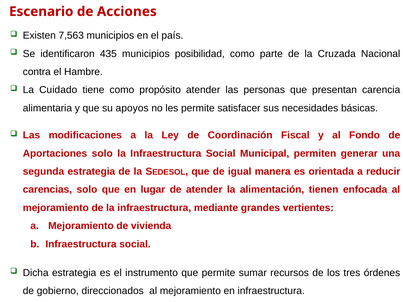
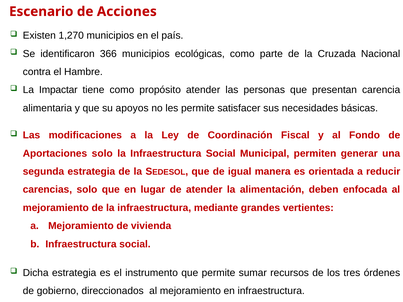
7,563: 7,563 -> 1,270
435: 435 -> 366
posibilidad: posibilidad -> ecológicas
Cuidado: Cuidado -> Impactar
tienen: tienen -> deben
